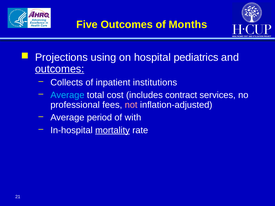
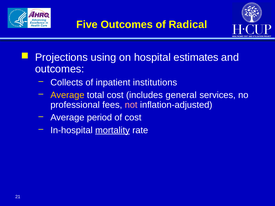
Months: Months -> Radical
pediatrics: pediatrics -> estimates
outcomes at (60, 69) underline: present -> none
Average at (67, 95) colour: light blue -> yellow
contract: contract -> general
of with: with -> cost
